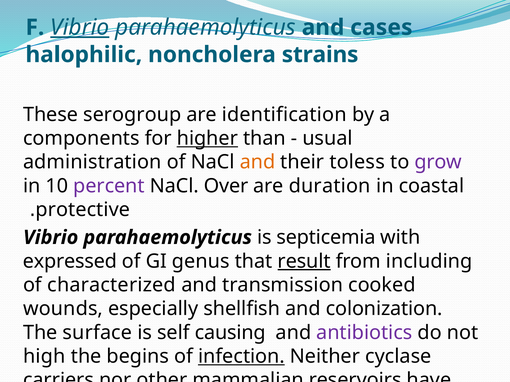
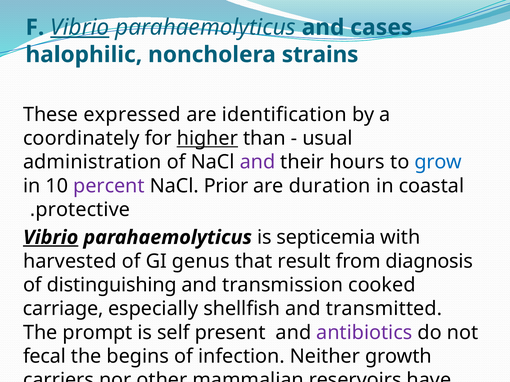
serogroup: serogroup -> expressed
components: components -> coordinately
and at (257, 162) colour: orange -> purple
toless: toless -> hours
grow colour: purple -> blue
Over: Over -> Prior
Vibrio at (51, 238) underline: none -> present
expressed: expressed -> harvested
result underline: present -> none
including: including -> diagnosis
characterized: characterized -> distinguishing
wounds: wounds -> carriage
colonization: colonization -> transmitted
surface: surface -> prompt
causing: causing -> present
high: high -> fecal
infection underline: present -> none
cyclase: cyclase -> growth
